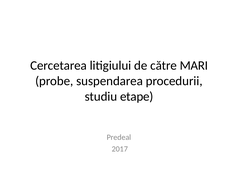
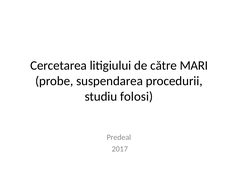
etape: etape -> folosi
